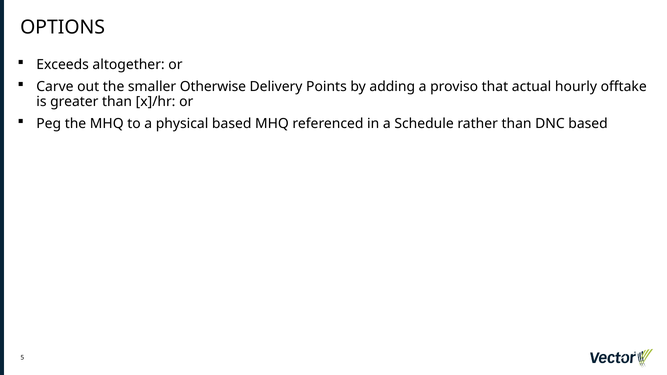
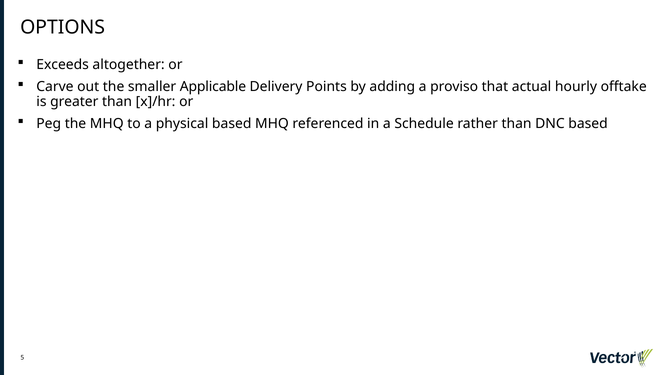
Otherwise: Otherwise -> Applicable
